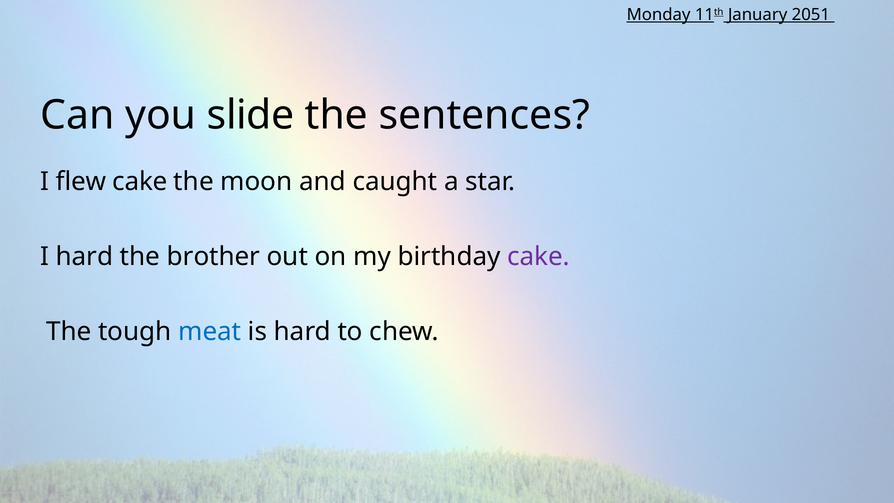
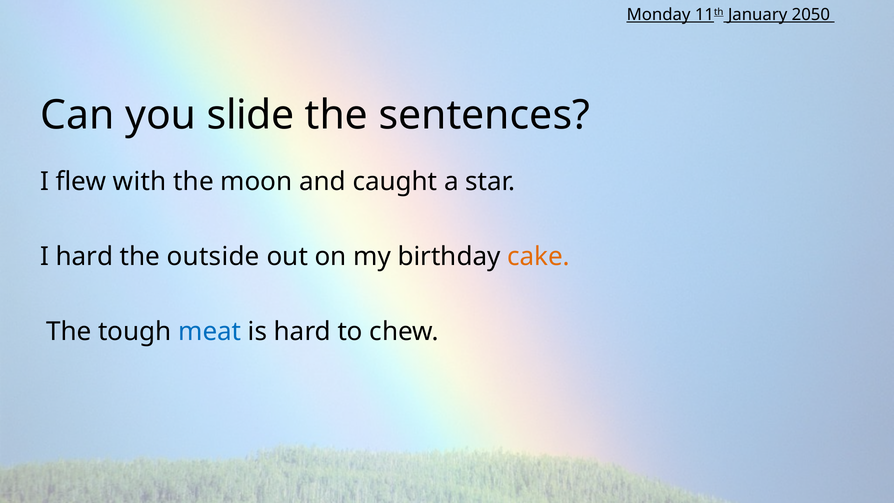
2051: 2051 -> 2050
flew cake: cake -> with
brother: brother -> outside
cake at (539, 256) colour: purple -> orange
